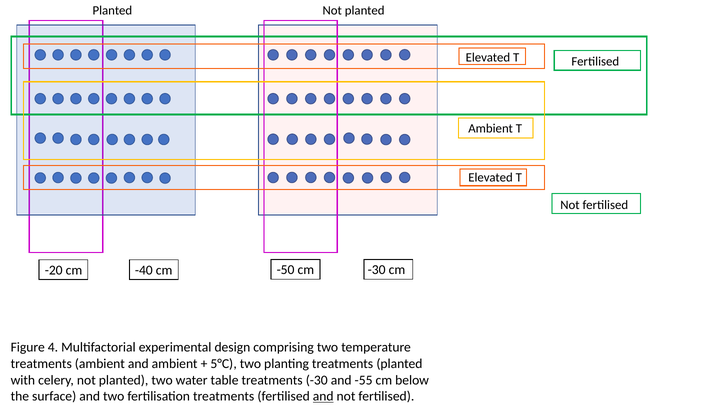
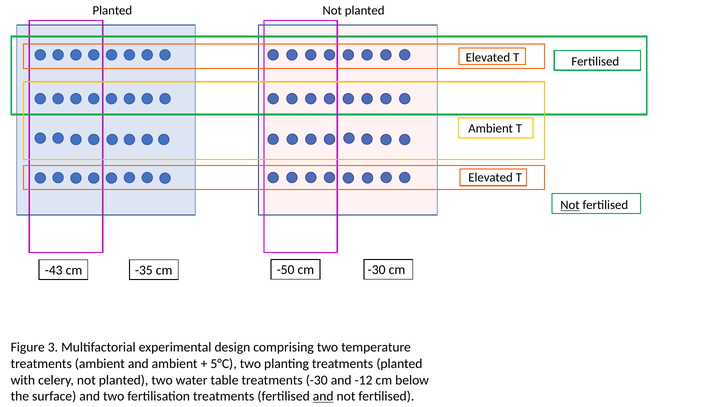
Not at (570, 205) underline: none -> present
-20: -20 -> -43
-40: -40 -> -35
4: 4 -> 3
-55: -55 -> -12
